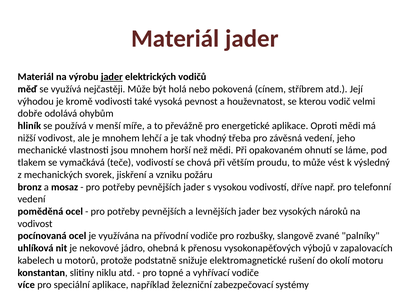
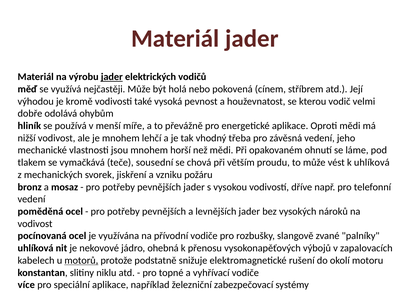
teče vodivostí: vodivostí -> sousední
k výsledný: výsledný -> uhlíková
motorů underline: none -> present
